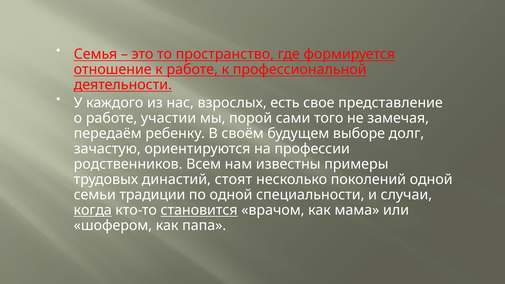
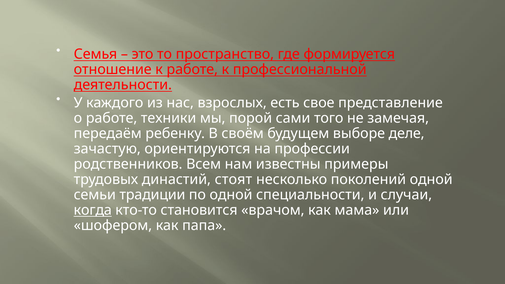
участии: участии -> техники
долг: долг -> деле
становится underline: present -> none
